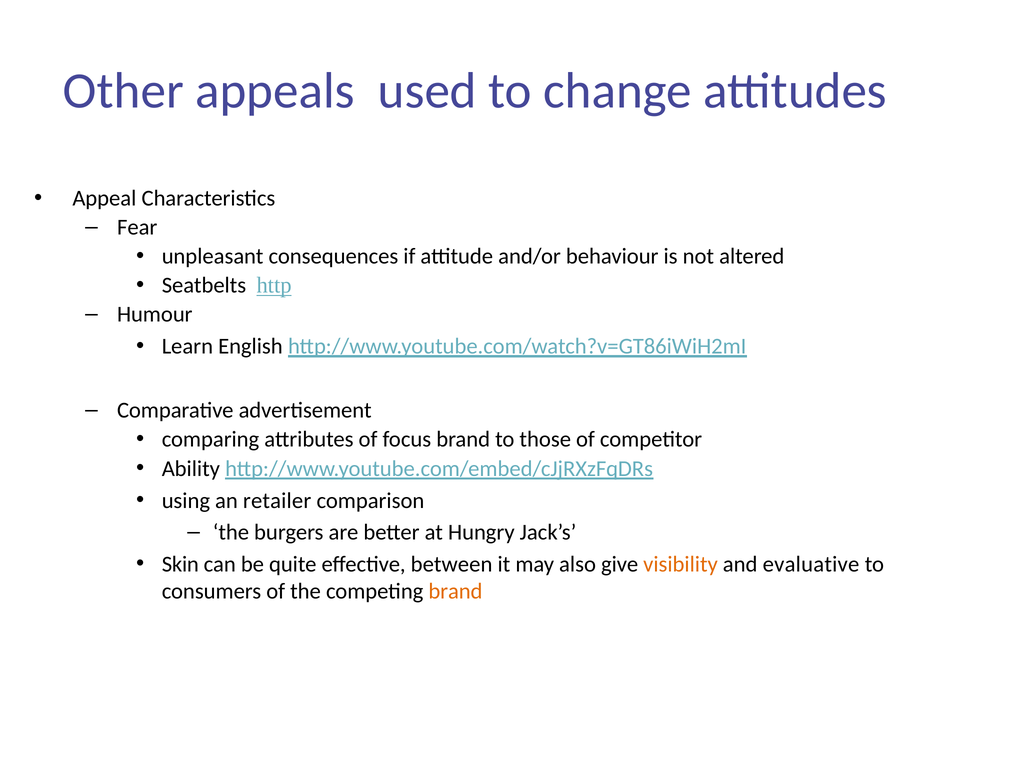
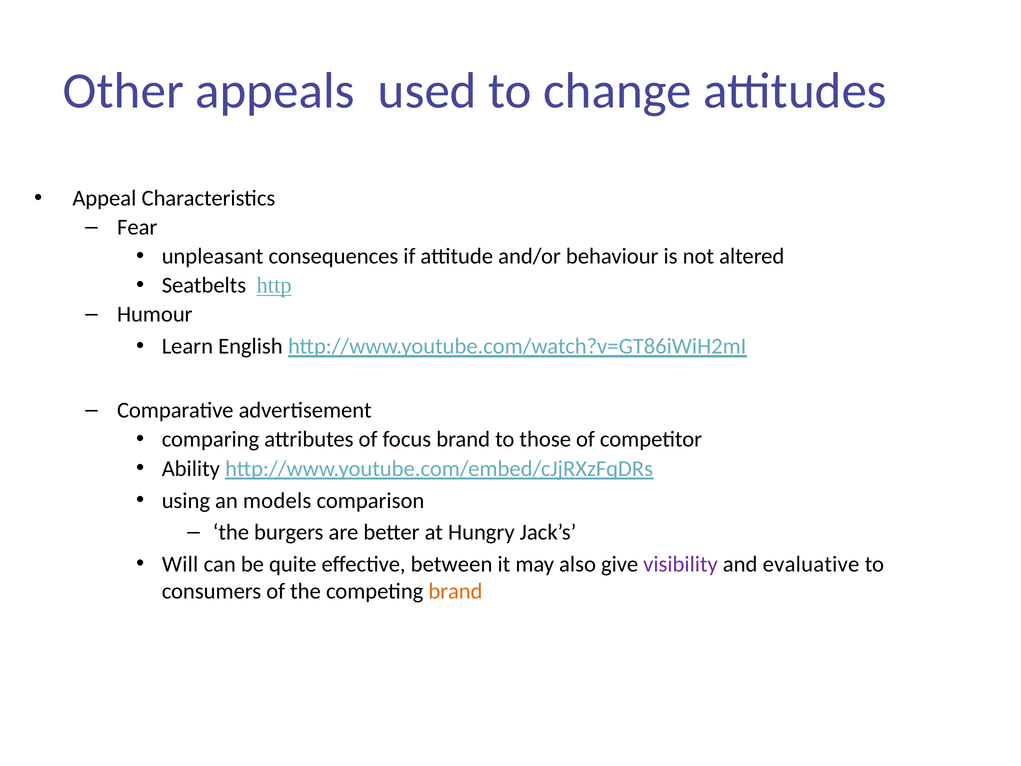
retailer: retailer -> models
Skin: Skin -> Will
visibility colour: orange -> purple
